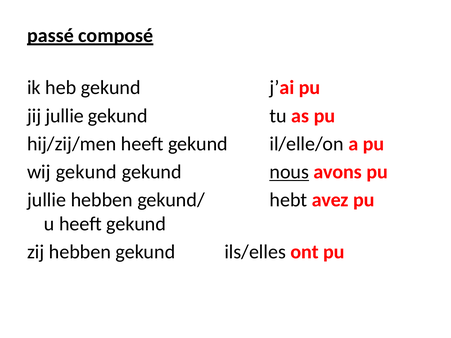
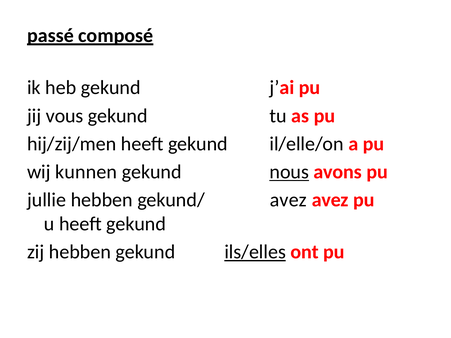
jij jullie: jullie -> vous
wij gekund: gekund -> kunnen
gekund/ hebt: hebt -> avez
ils/elles underline: none -> present
